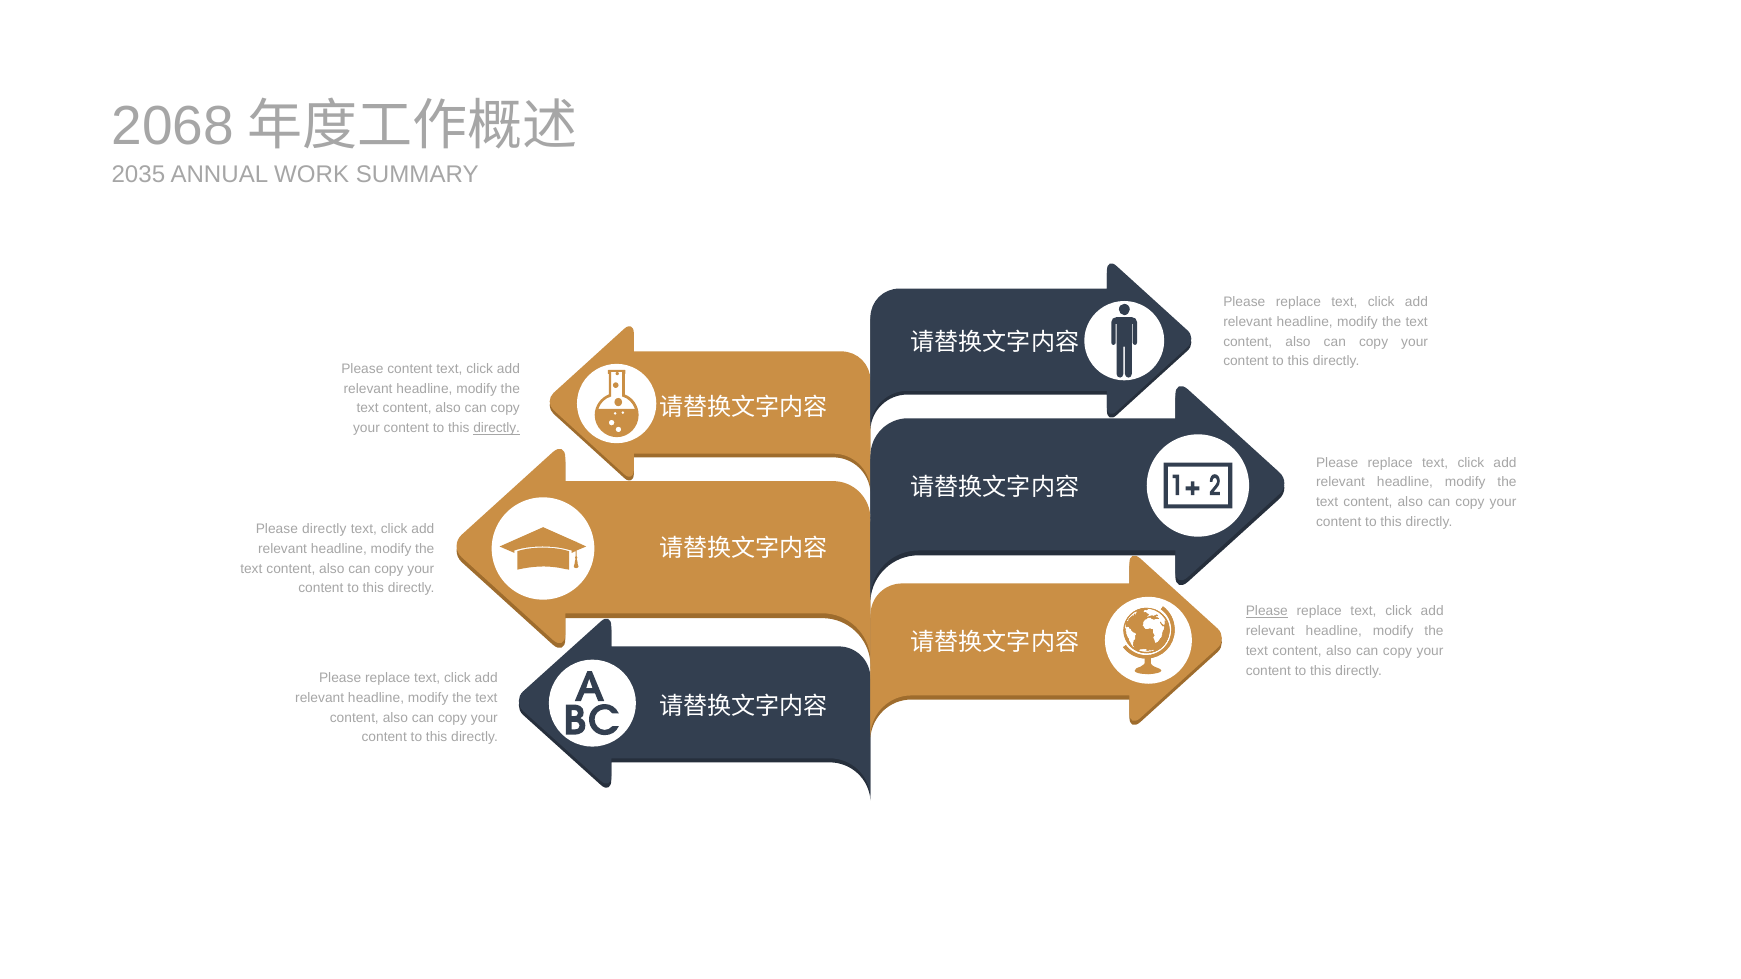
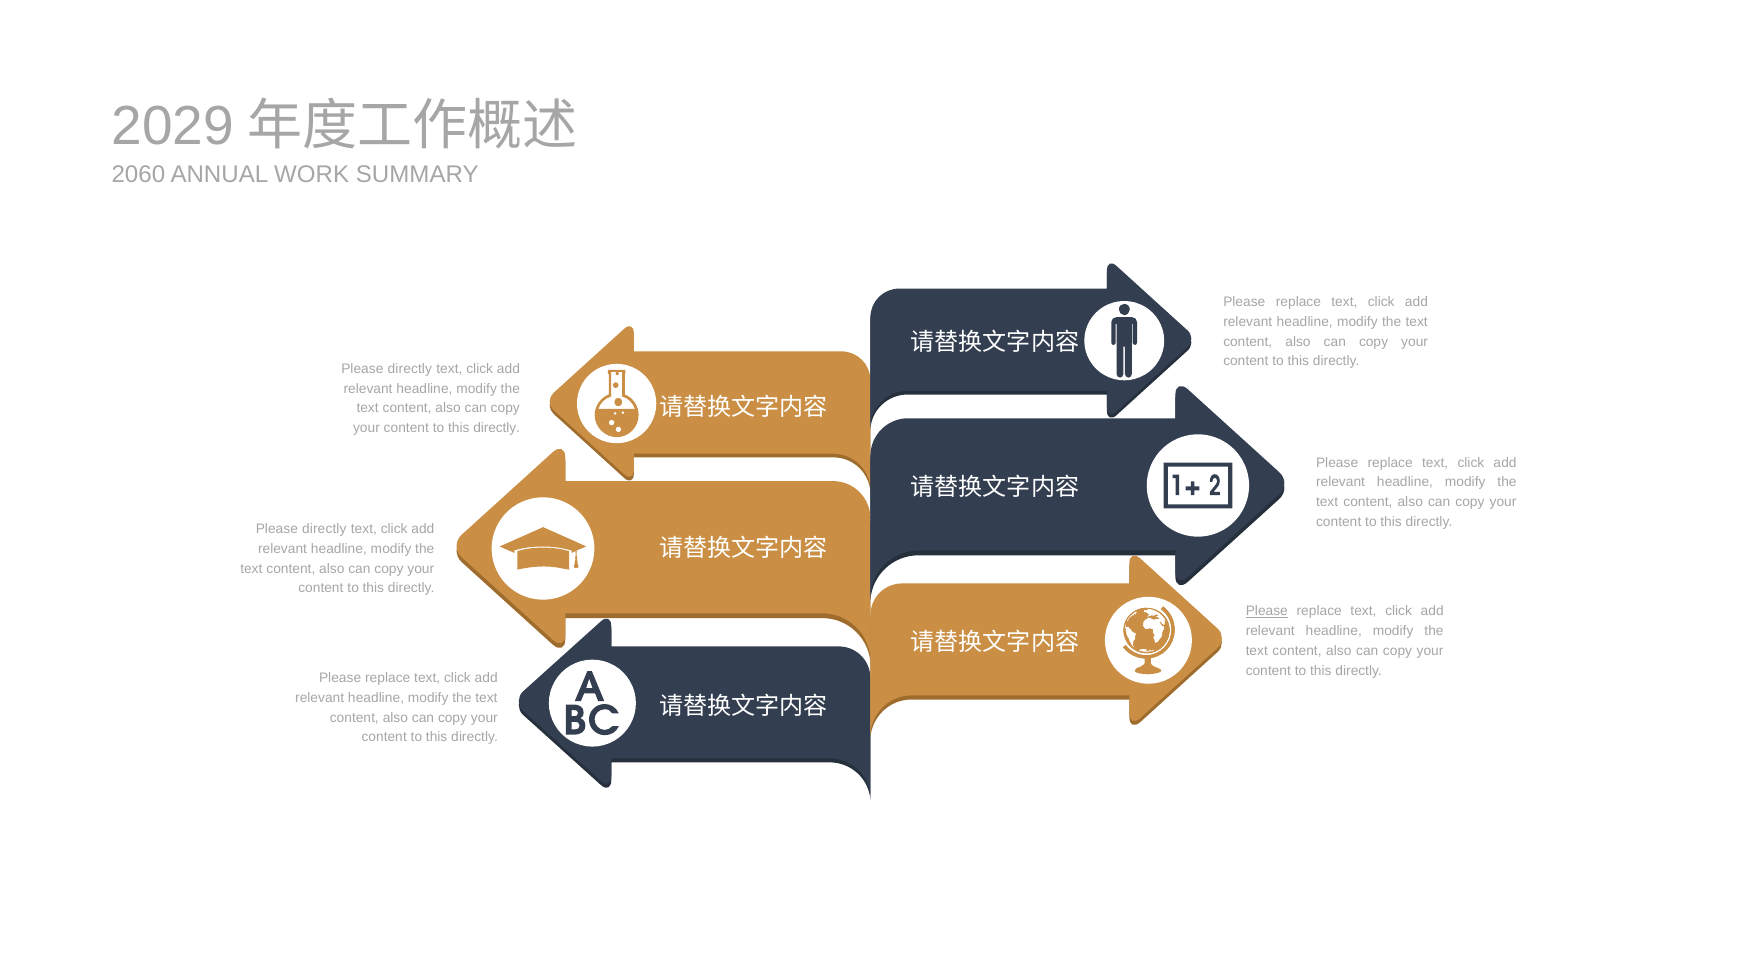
2068: 2068 -> 2029
2035: 2035 -> 2060
content at (410, 369): content -> directly
directly at (497, 428) underline: present -> none
